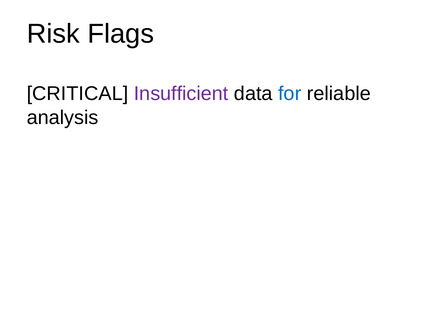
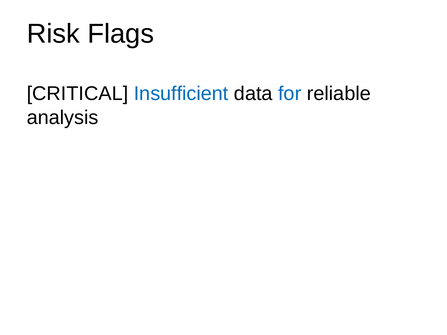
Insufficient colour: purple -> blue
